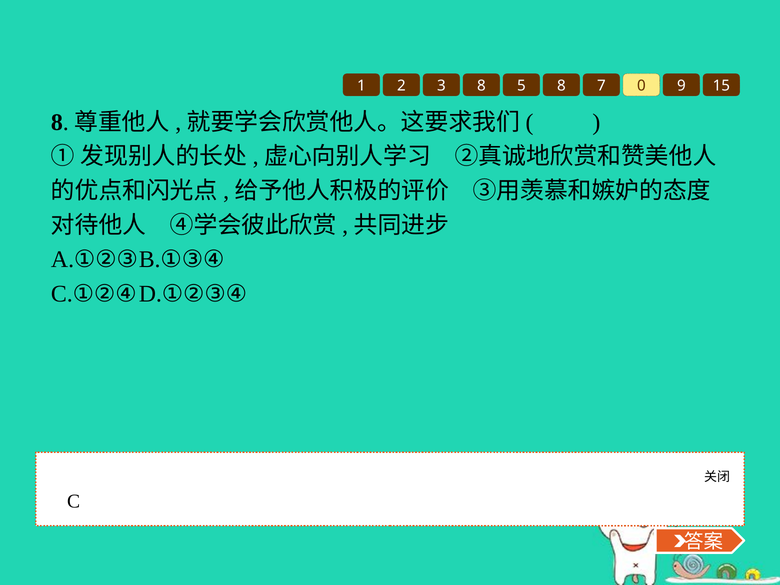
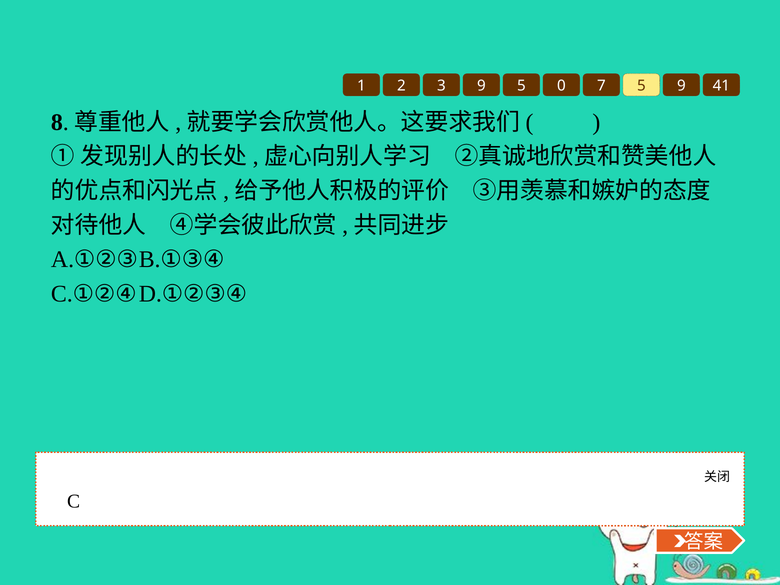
3 8: 8 -> 9
5 8: 8 -> 0
7 0: 0 -> 5
15: 15 -> 41
